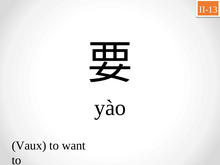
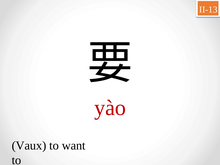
yào colour: black -> red
